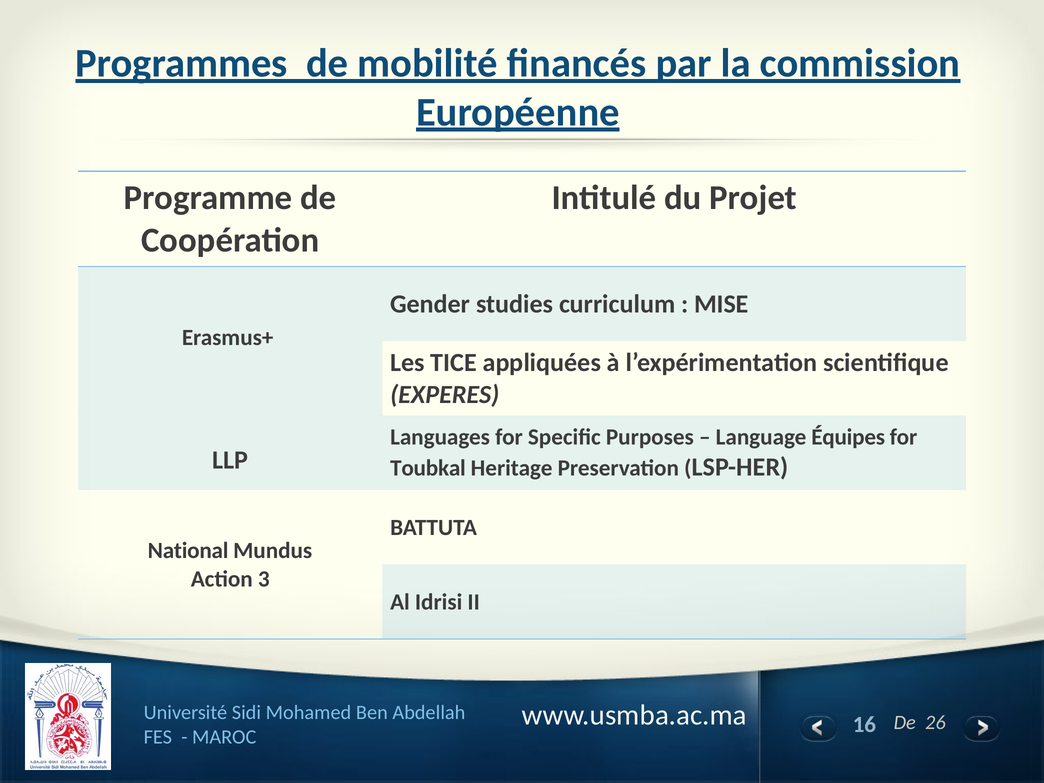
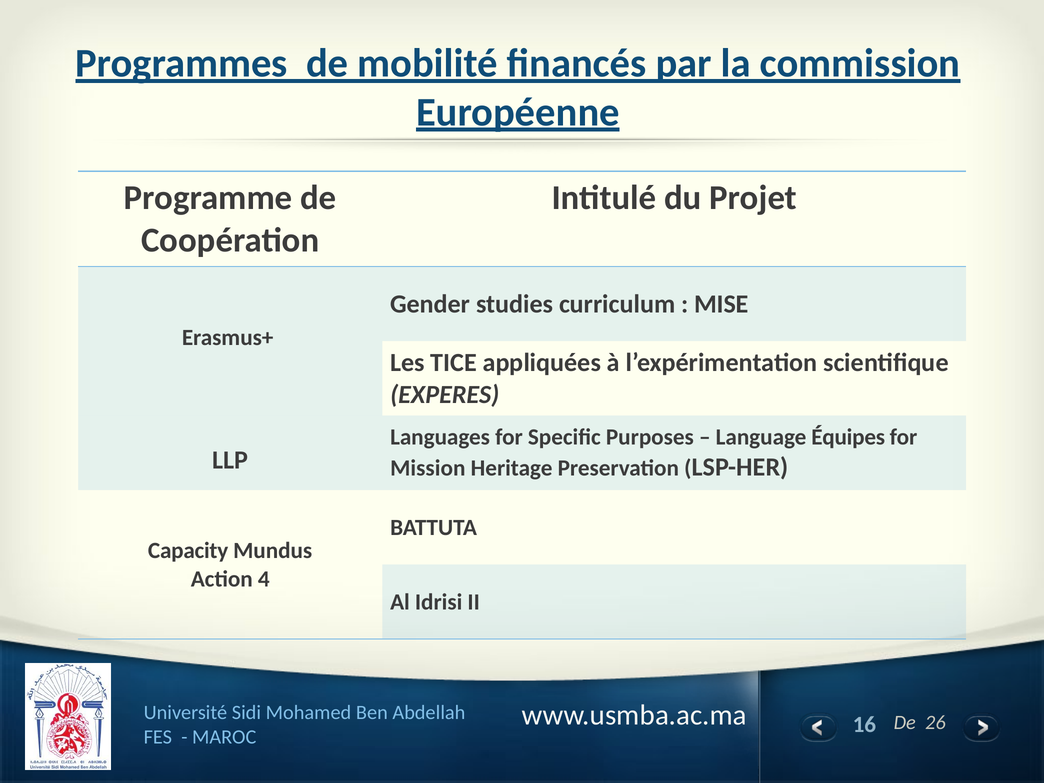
Toubkal: Toubkal -> Mission
National: National -> Capacity
3: 3 -> 4
